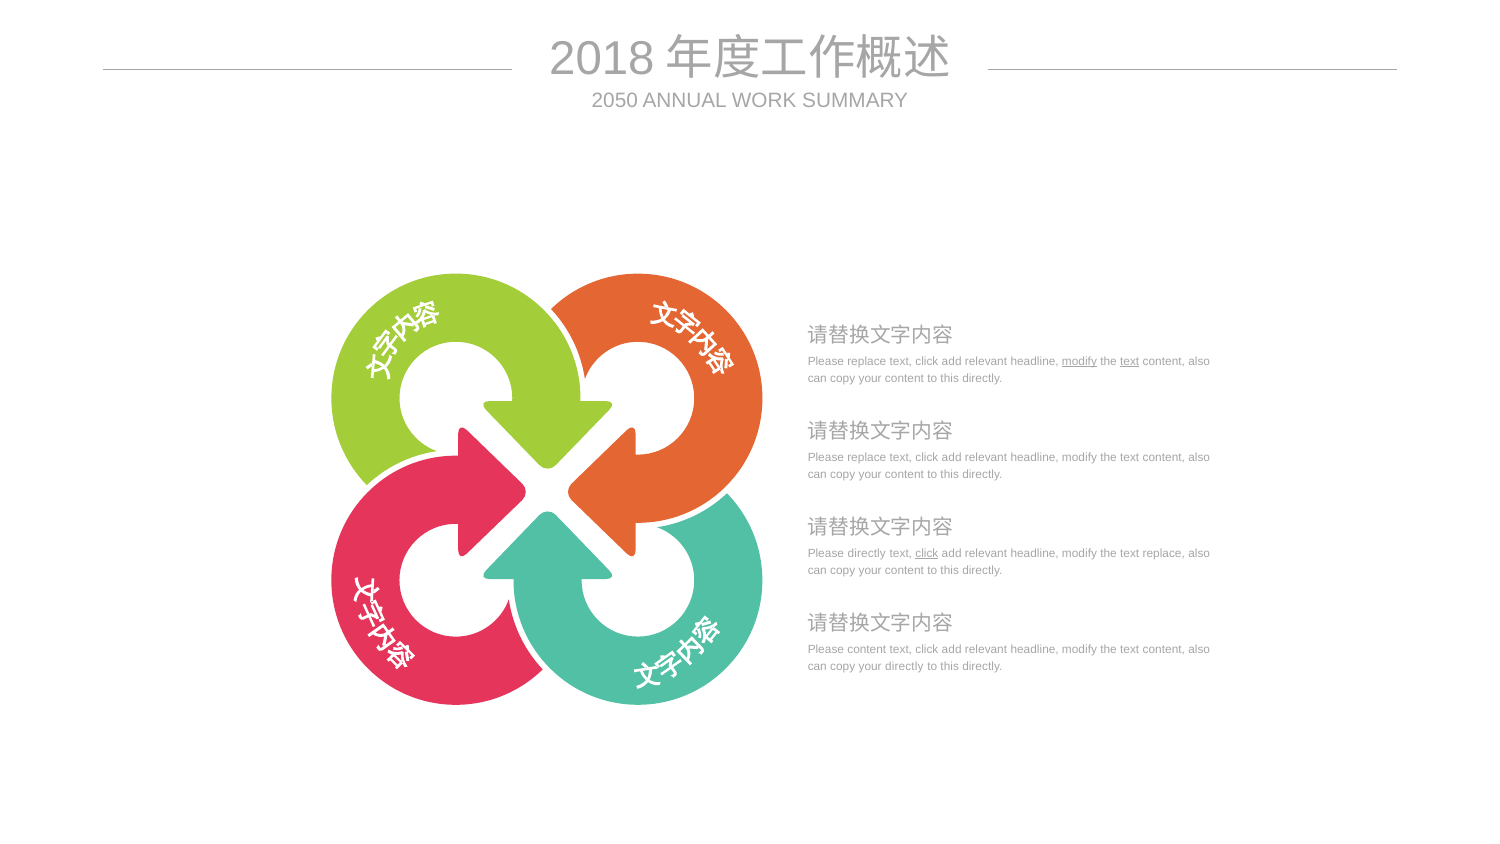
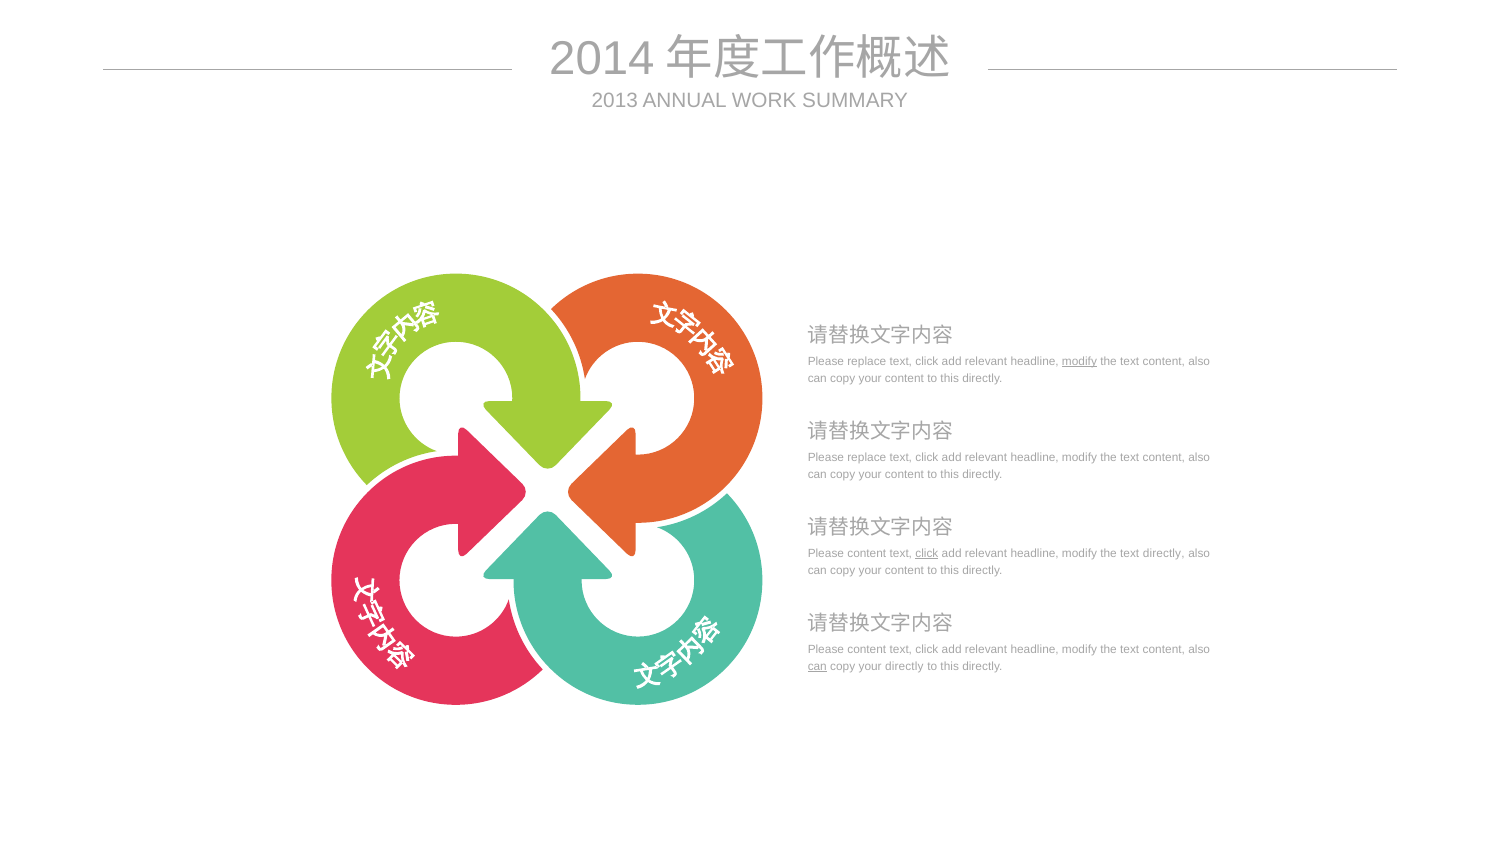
2018: 2018 -> 2014
2050: 2050 -> 2013
text at (1130, 361) underline: present -> none
directly at (867, 553): directly -> content
text replace: replace -> directly
can at (817, 666) underline: none -> present
